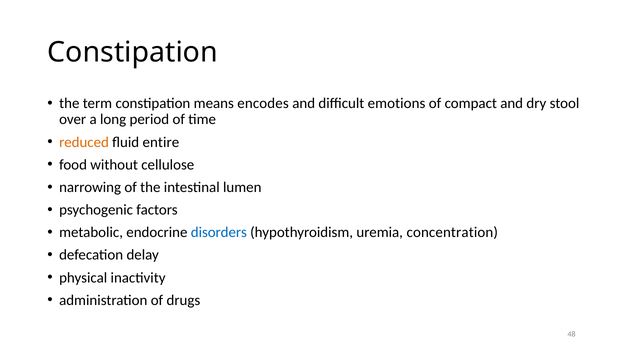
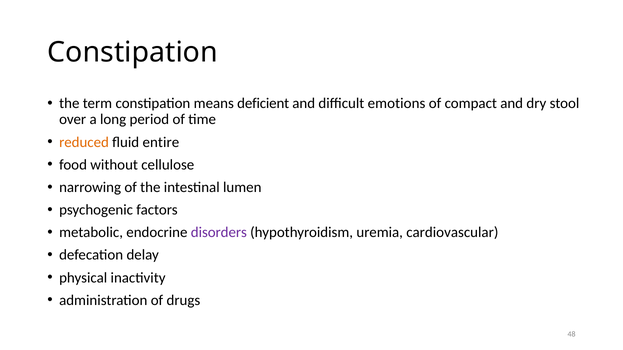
encodes: encodes -> deficient
disorders colour: blue -> purple
concentration: concentration -> cardiovascular
